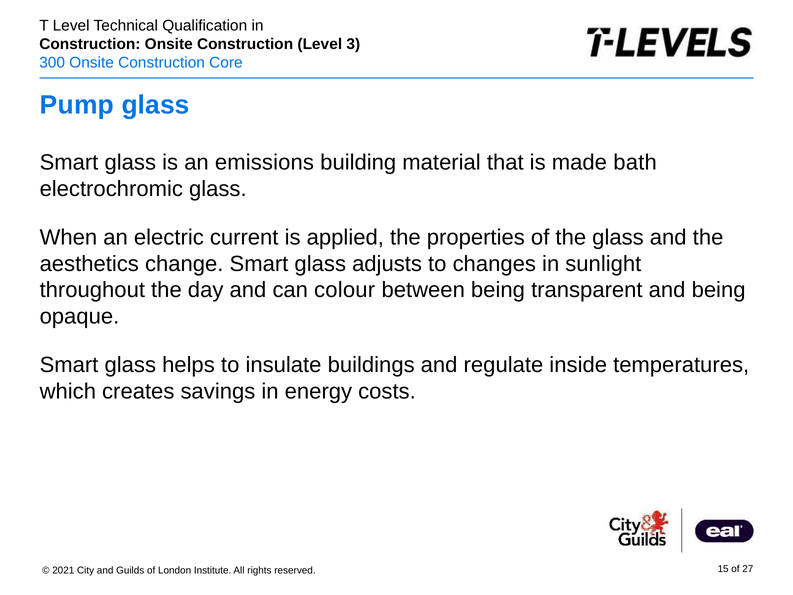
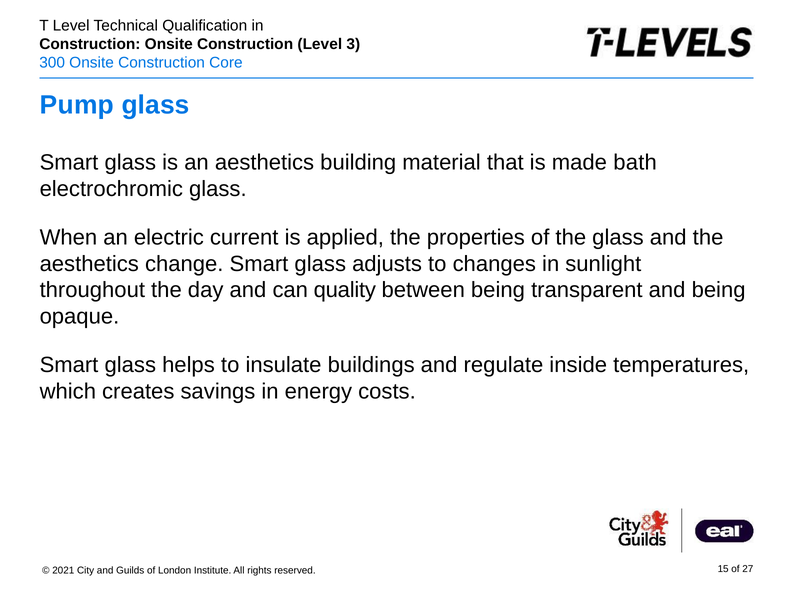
an emissions: emissions -> aesthetics
colour: colour -> quality
